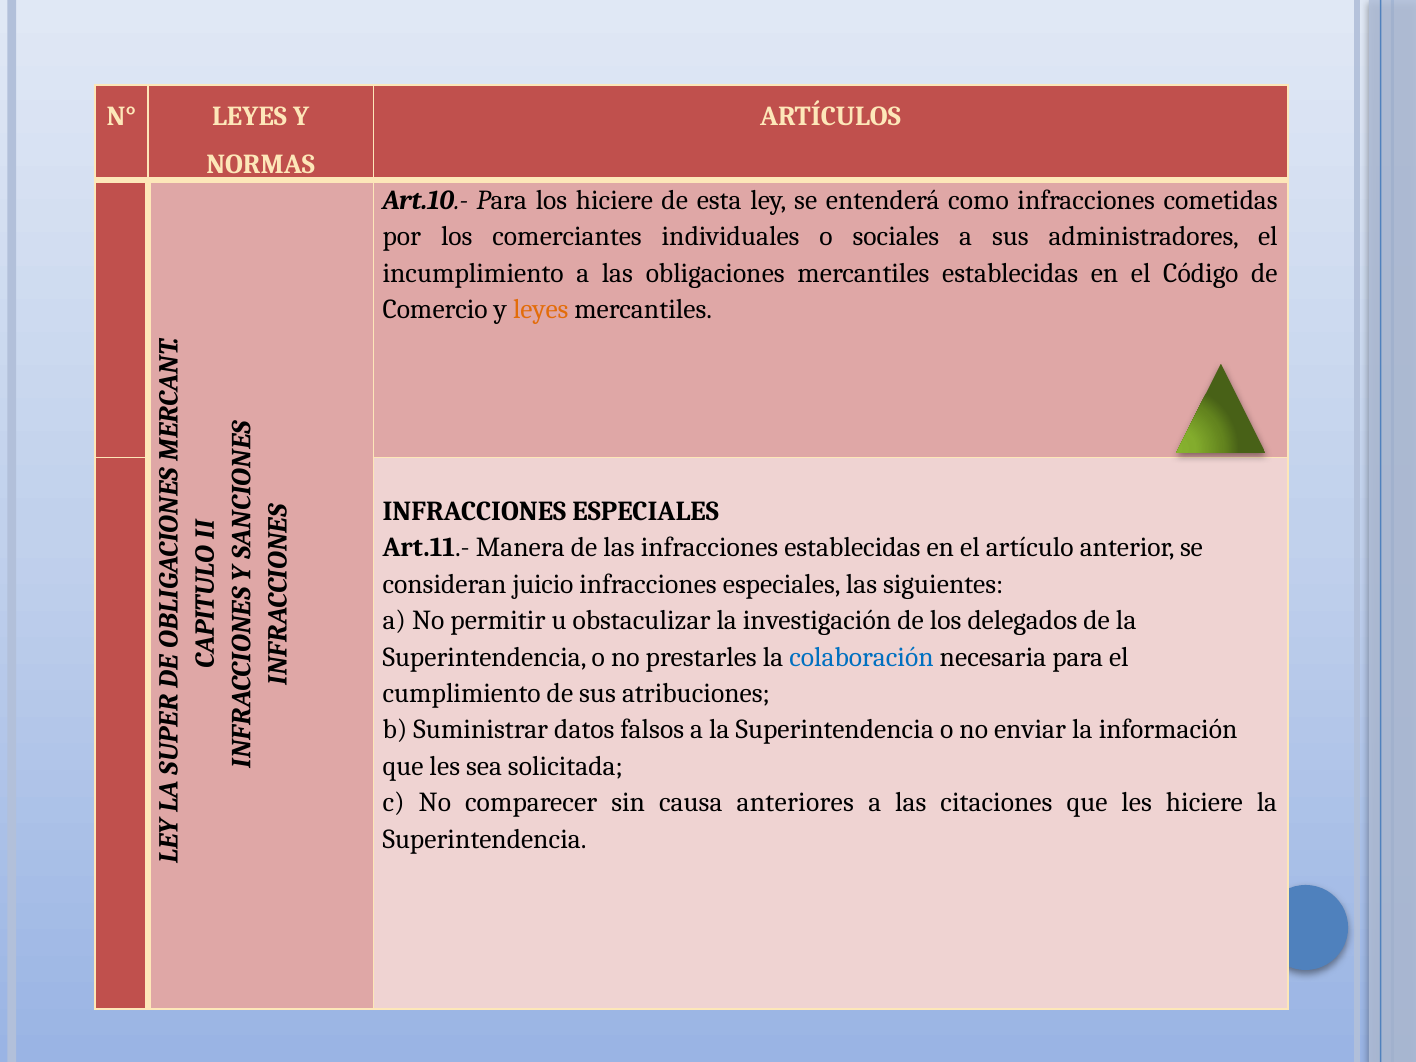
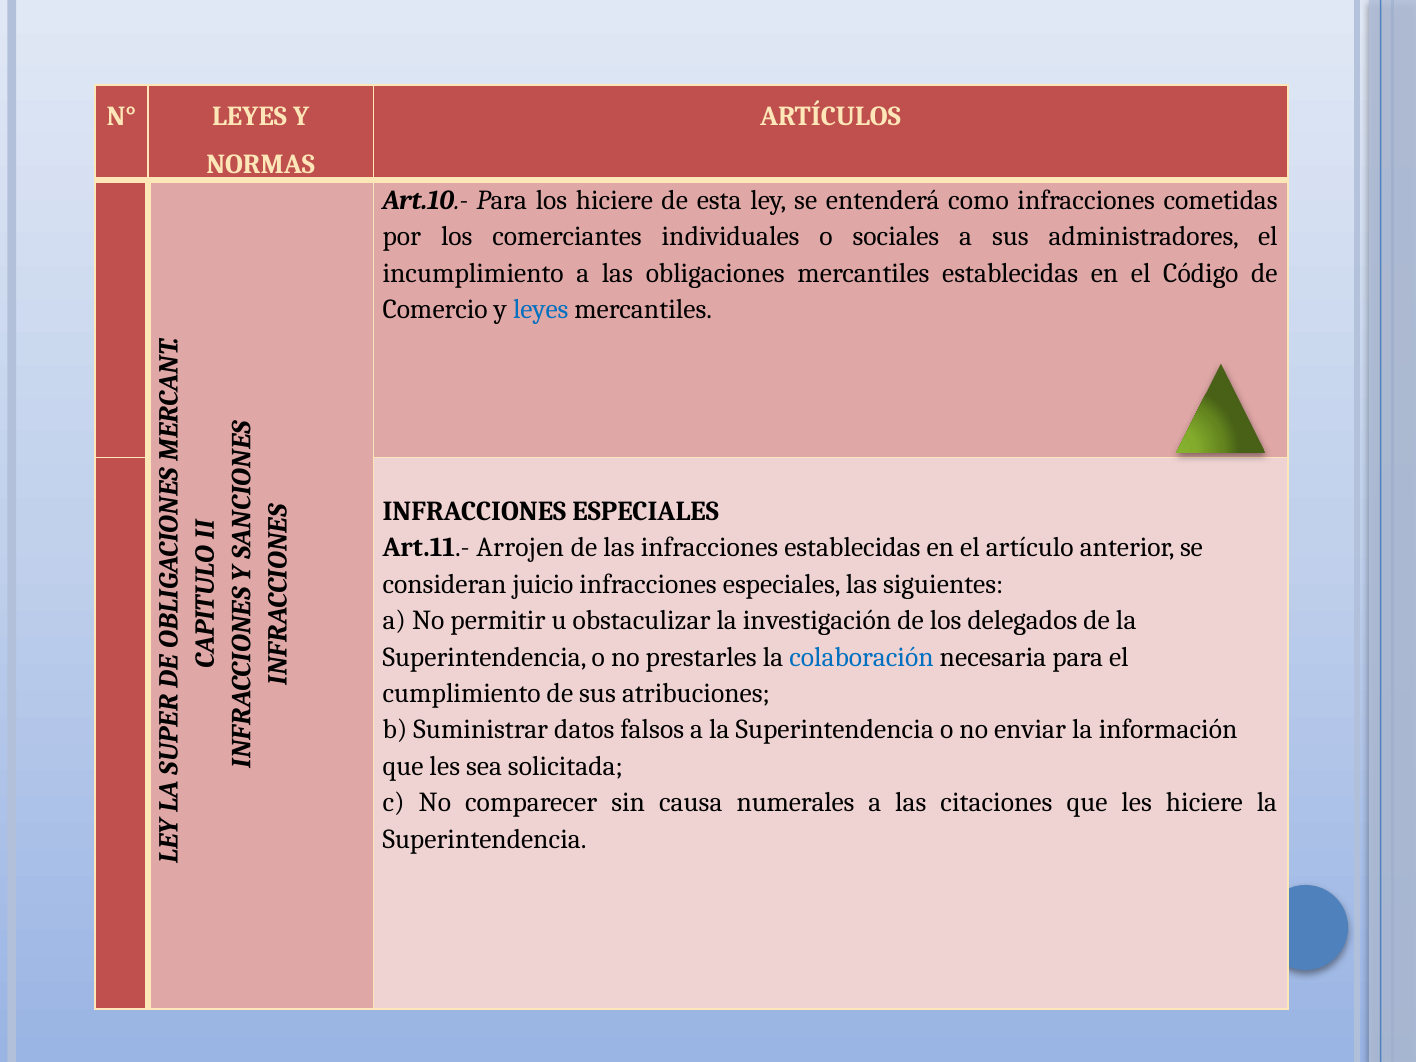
leyes at (541, 310) colour: orange -> blue
Manera: Manera -> Arrojen
anteriores: anteriores -> numerales
